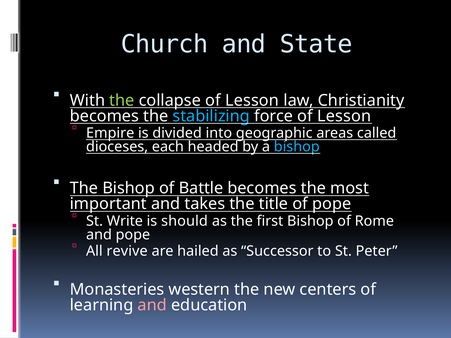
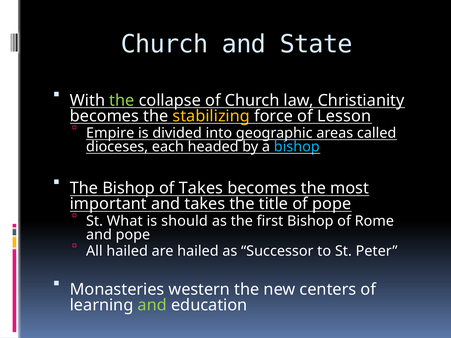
collapse of Lesson: Lesson -> Church
stabilizing colour: light blue -> yellow
of Battle: Battle -> Takes
Write: Write -> What
All revive: revive -> hailed
and at (152, 305) colour: pink -> light green
